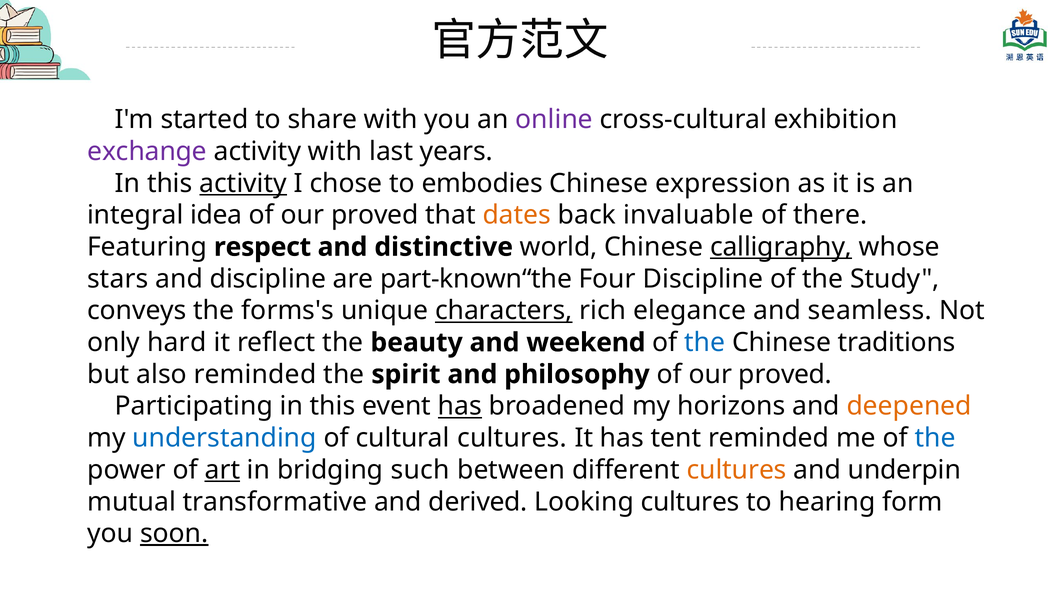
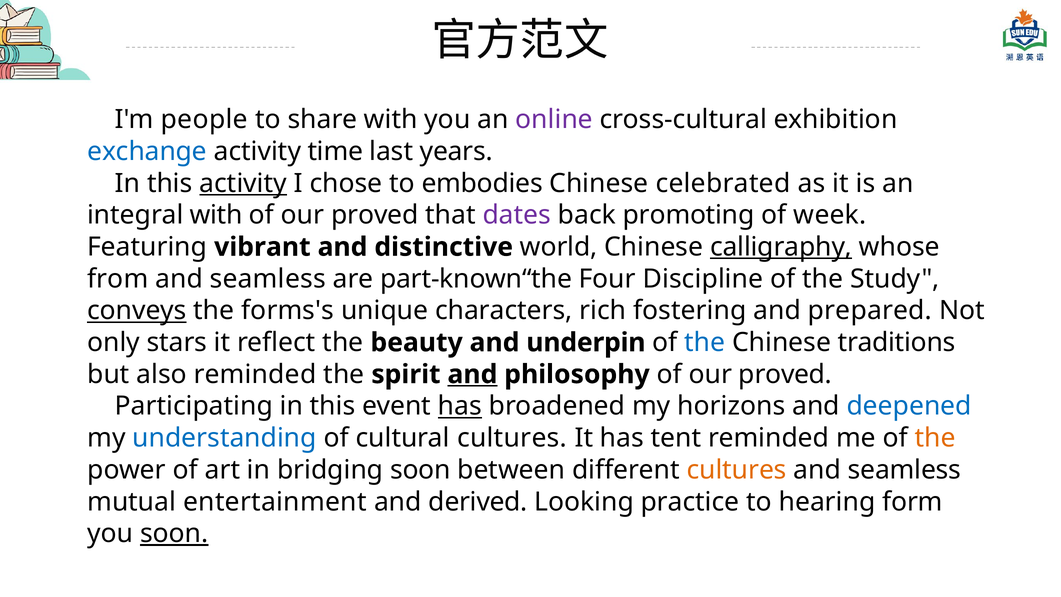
started: started -> people
exchange colour: purple -> blue
activity with: with -> time
expression: expression -> celebrated
integral idea: idea -> with
dates colour: orange -> purple
invaluable: invaluable -> promoting
there: there -> week
respect: respect -> vibrant
stars: stars -> from
discipline at (268, 279): discipline -> seamless
conveys underline: none -> present
characters underline: present -> none
elegance: elegance -> fostering
seamless: seamless -> prepared
hard: hard -> stars
weekend: weekend -> underpin
and at (472, 374) underline: none -> present
deepened colour: orange -> blue
the at (935, 438) colour: blue -> orange
art underline: present -> none
bridging such: such -> soon
underpin at (904, 470): underpin -> seamless
transformative: transformative -> entertainment
Looking cultures: cultures -> practice
